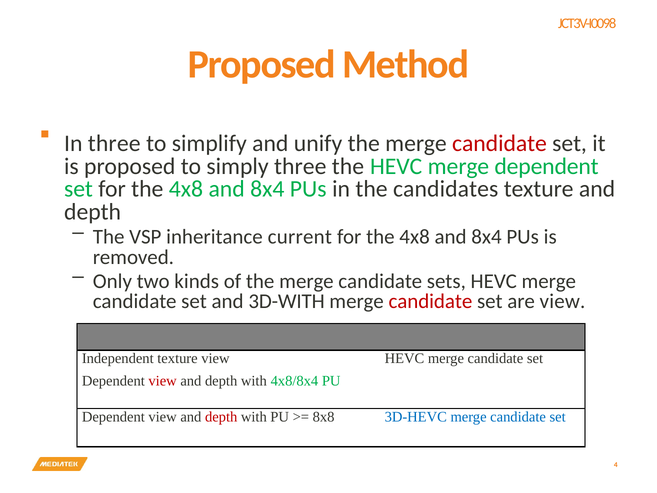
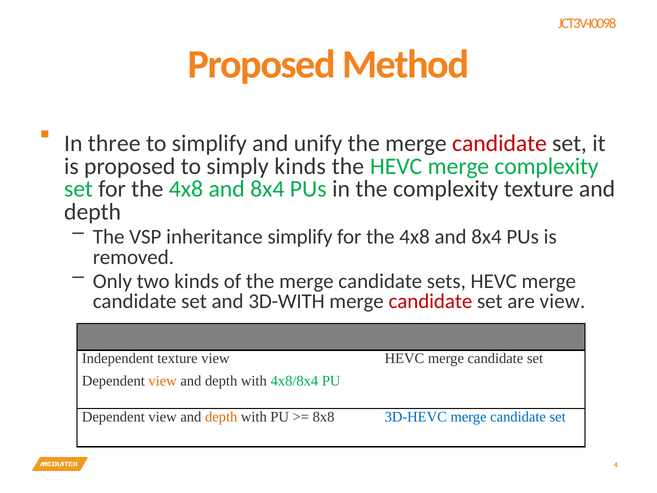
simply three: three -> kinds
merge dependent: dependent -> complexity
the candidates: candidates -> complexity
inheritance current: current -> simplify
view at (163, 381) colour: red -> orange
depth at (221, 417) colour: red -> orange
